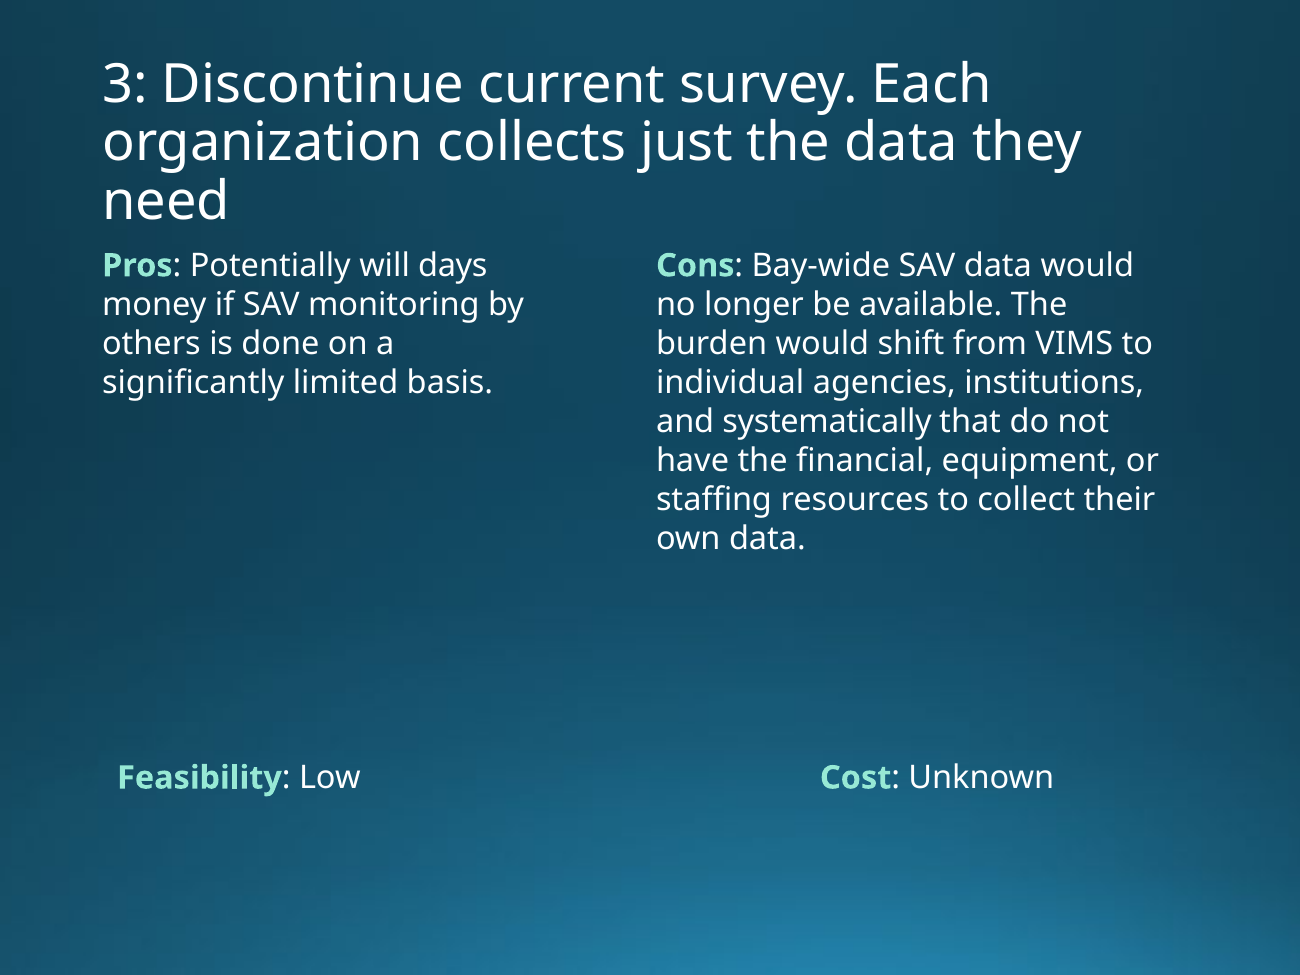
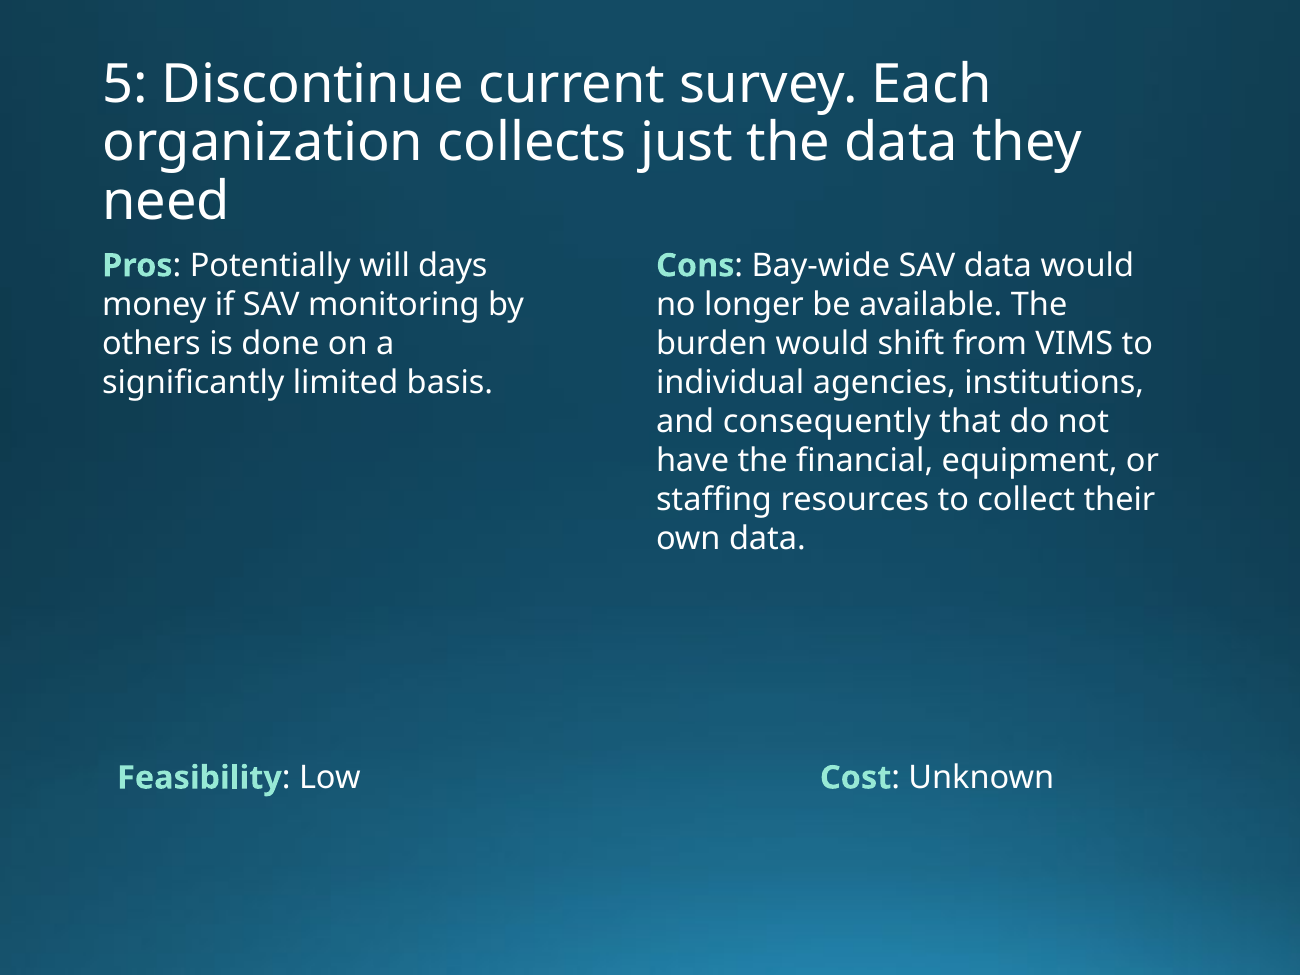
3: 3 -> 5
systematically: systematically -> consequently
